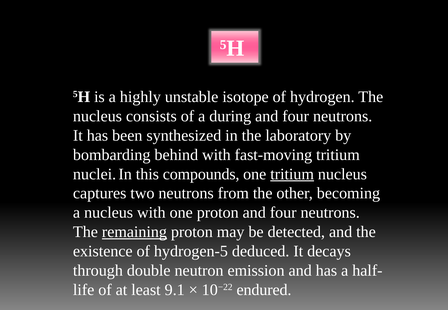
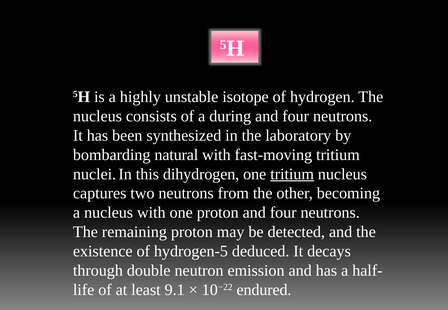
behind: behind -> natural
compounds: compounds -> dihydrogen
remaining underline: present -> none
